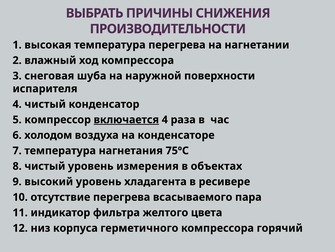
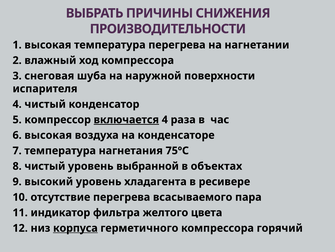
6 холодом: холодом -> высокая
измерения: измерения -> выбранной
корпуса underline: none -> present
